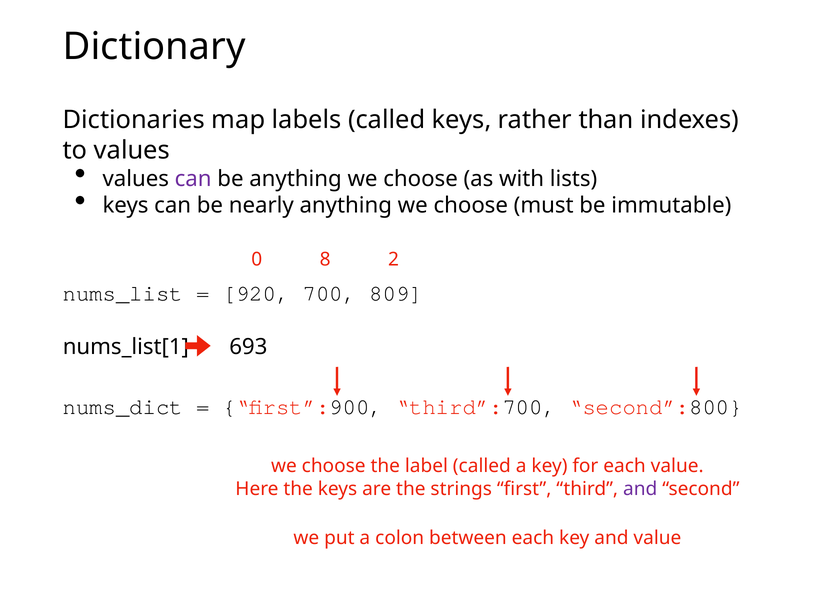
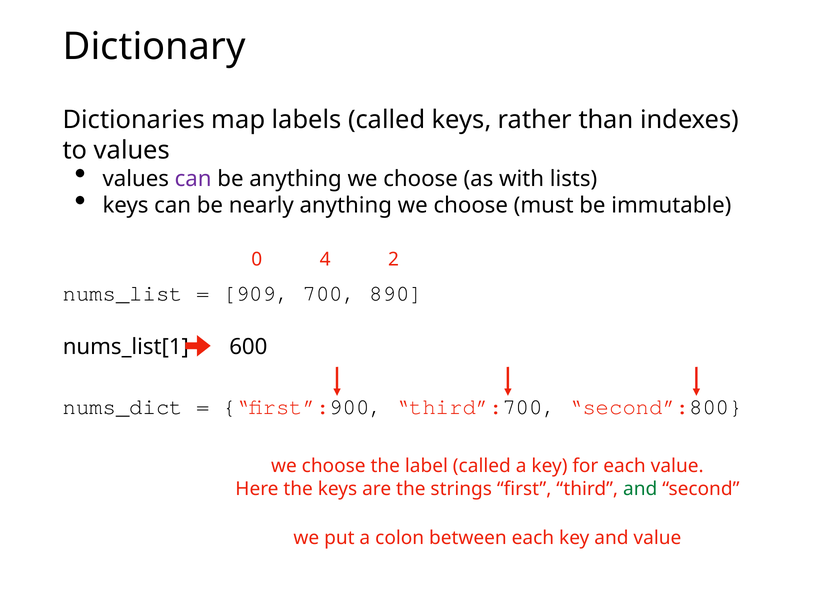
8: 8 -> 4
920: 920 -> 909
809: 809 -> 890
693: 693 -> 600
and at (640, 489) colour: purple -> green
